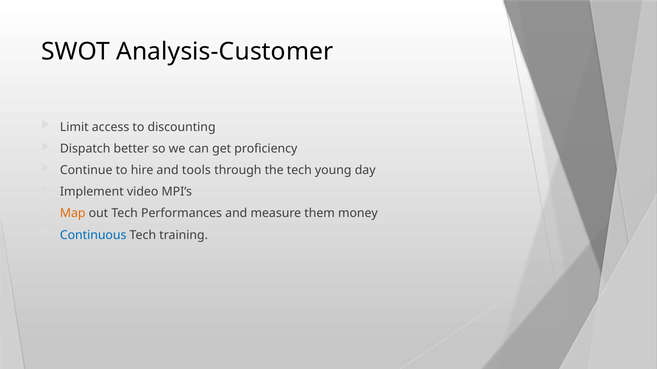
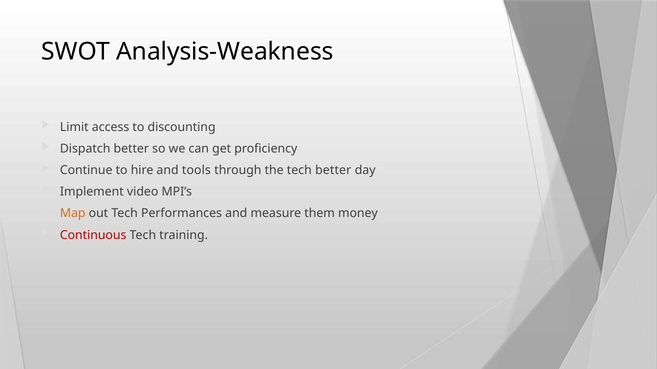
Analysis-Customer: Analysis-Customer -> Analysis-Weakness
tech young: young -> better
Continuous colour: blue -> red
